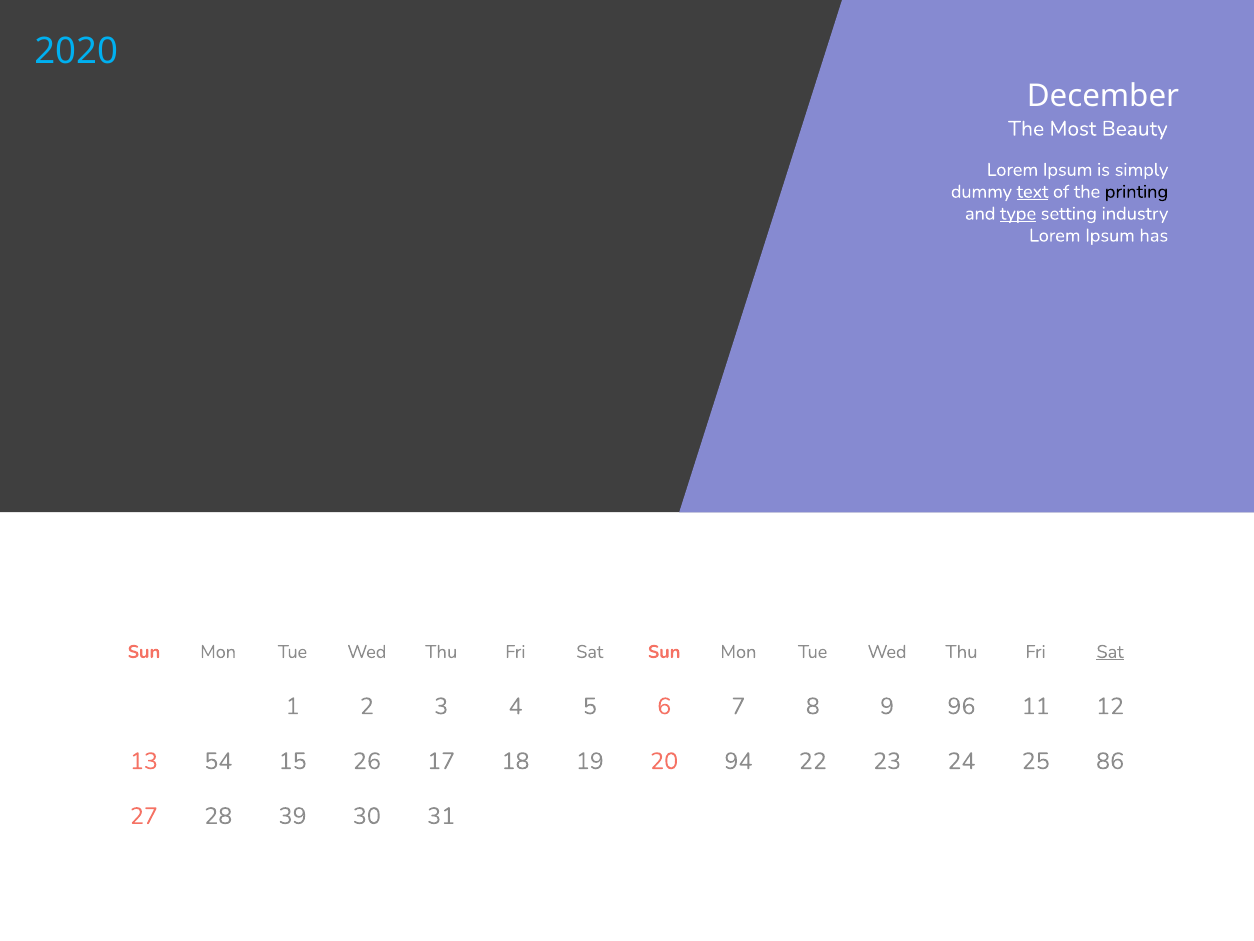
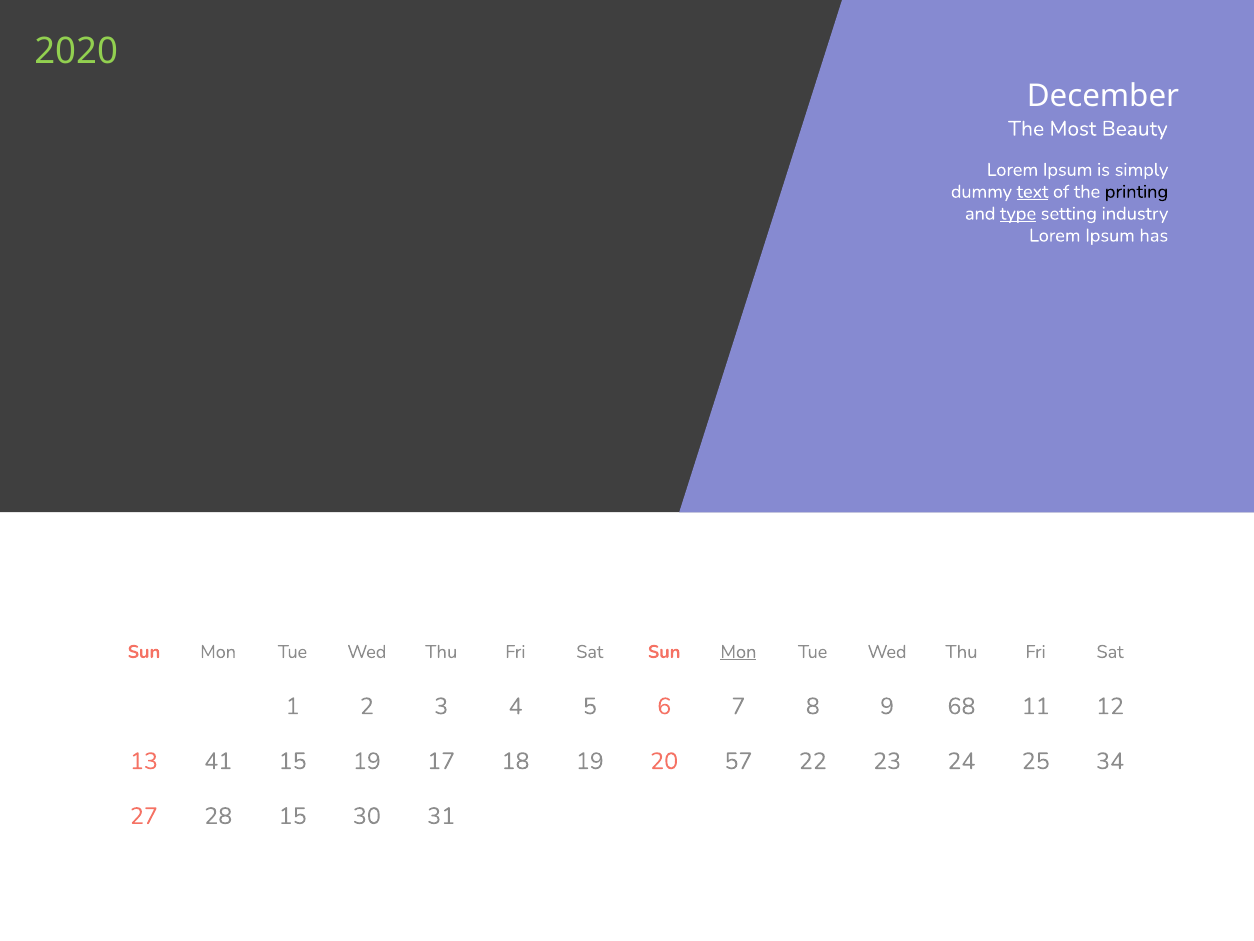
2020 colour: light blue -> light green
Mon at (738, 652) underline: none -> present
Sat at (1110, 652) underline: present -> none
96: 96 -> 68
54: 54 -> 41
15 26: 26 -> 19
94: 94 -> 57
86: 86 -> 34
28 39: 39 -> 15
